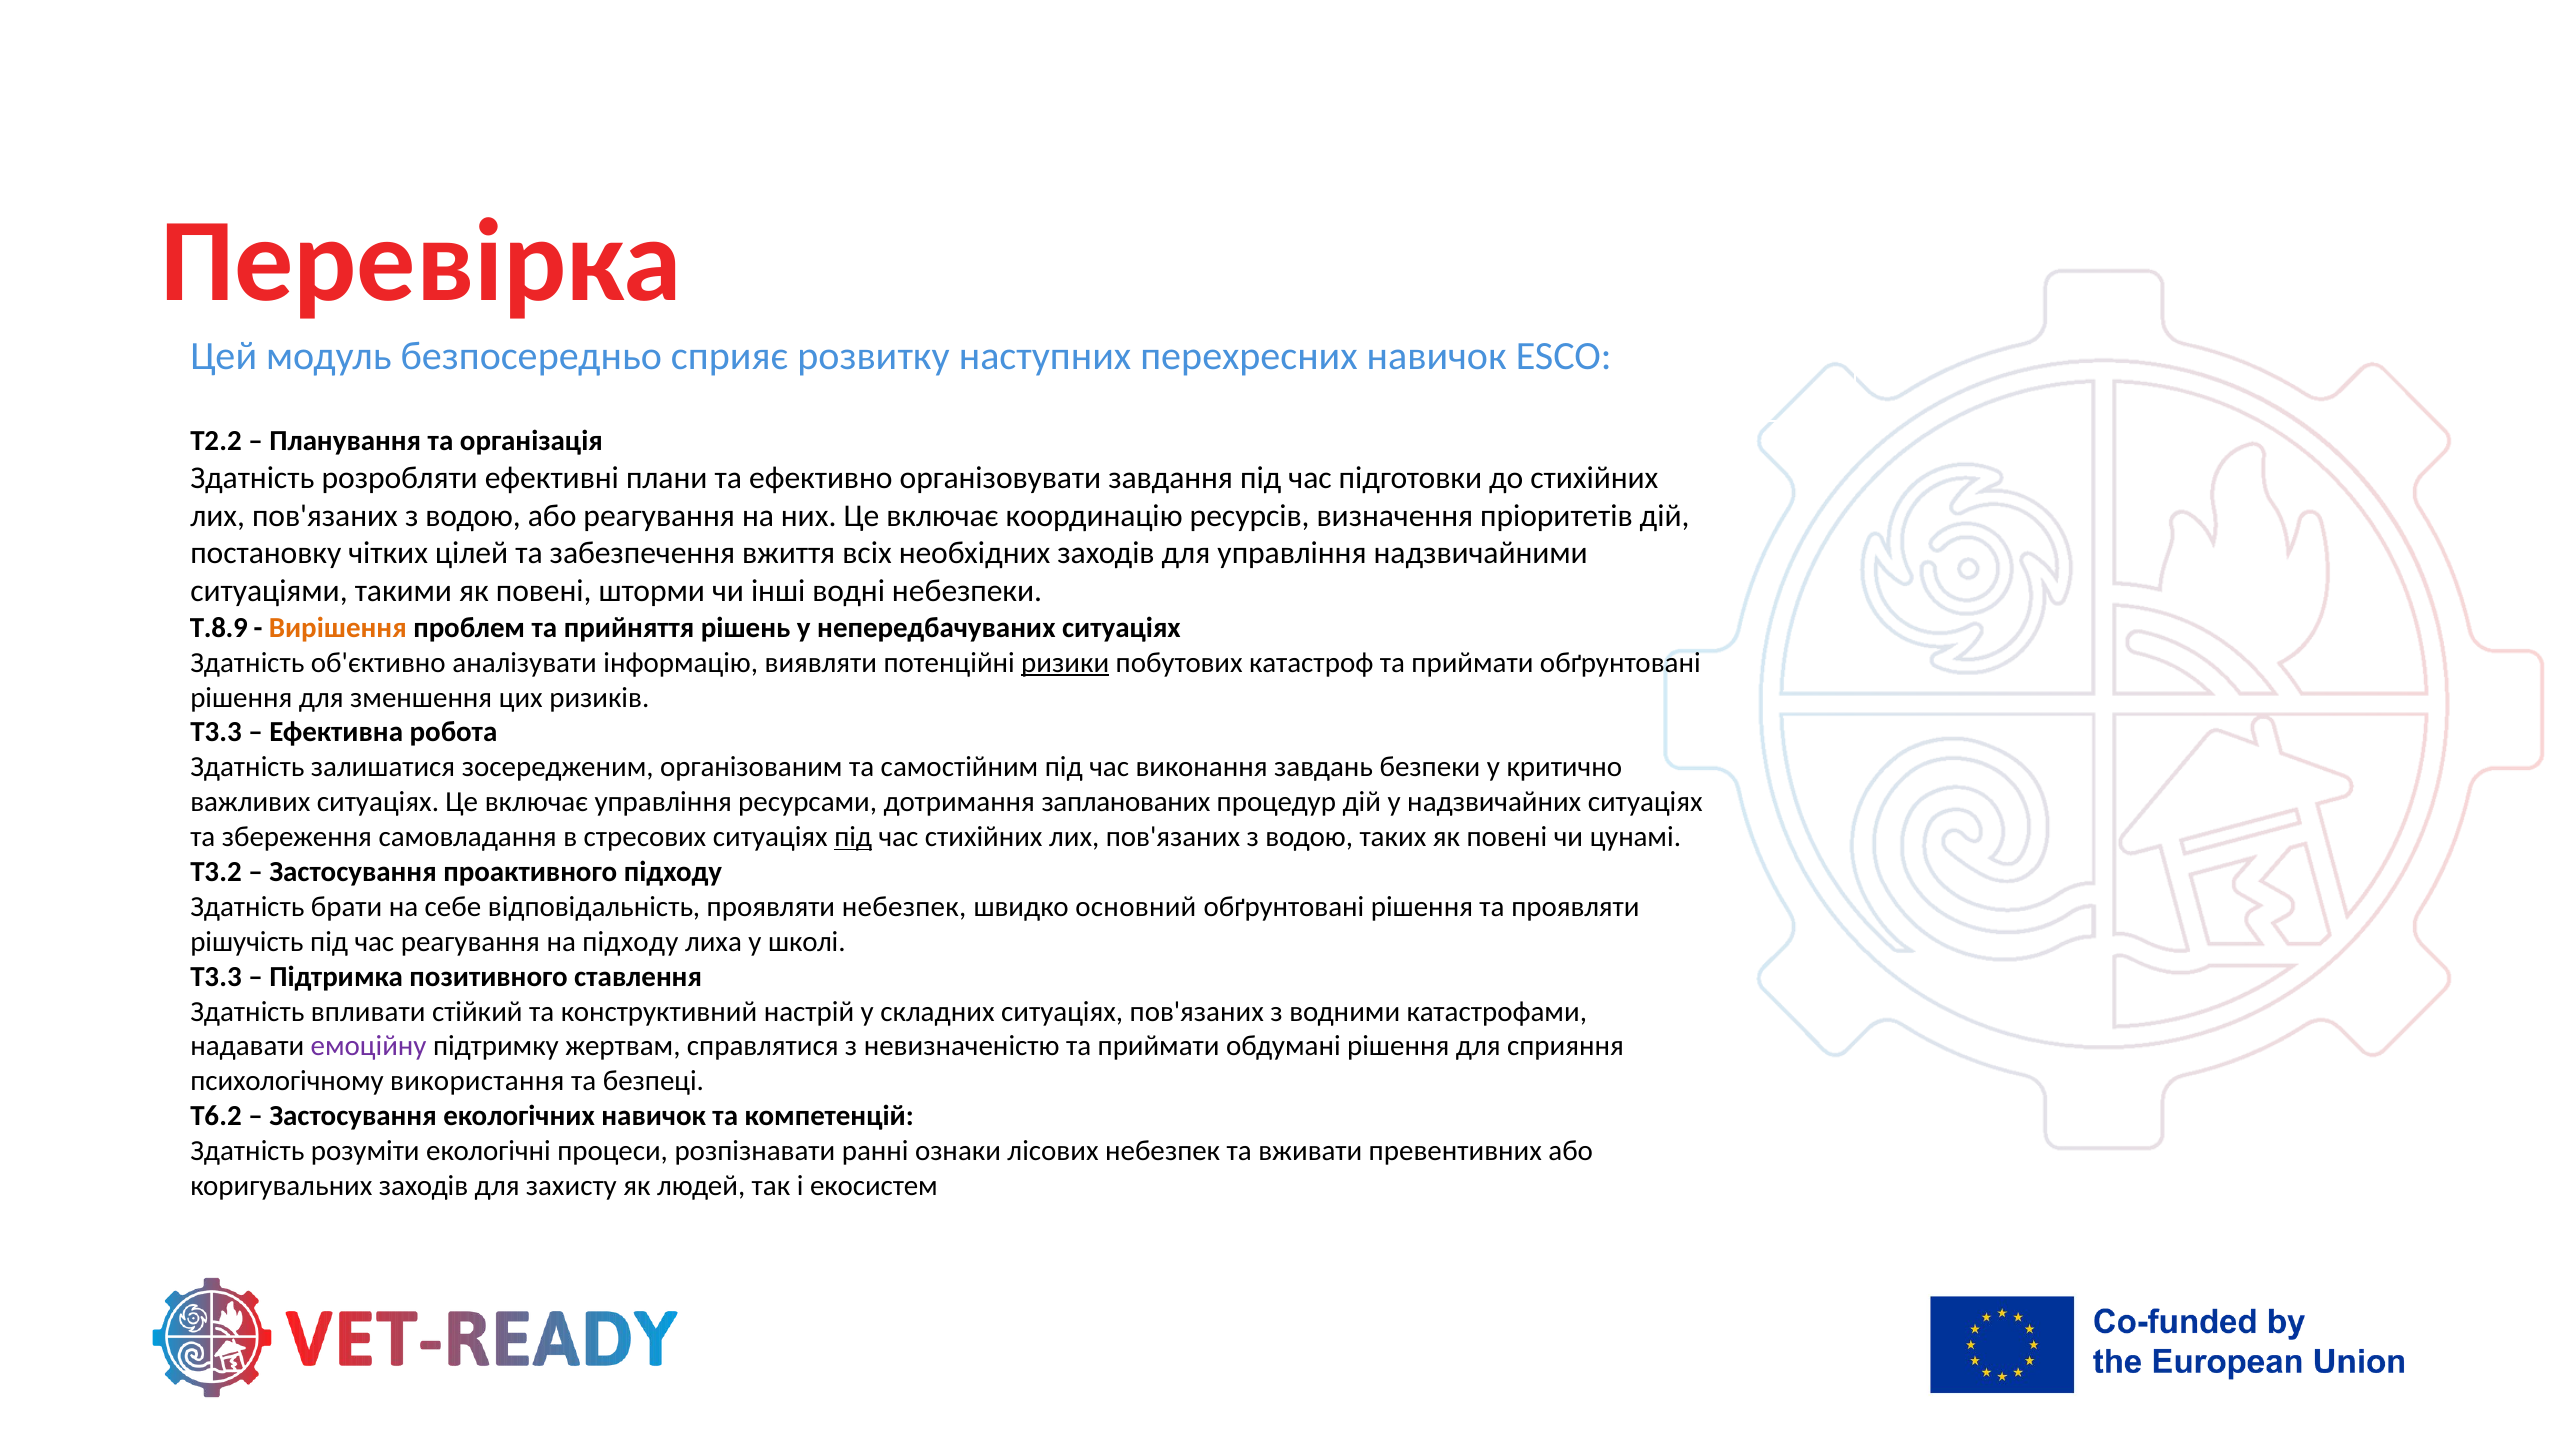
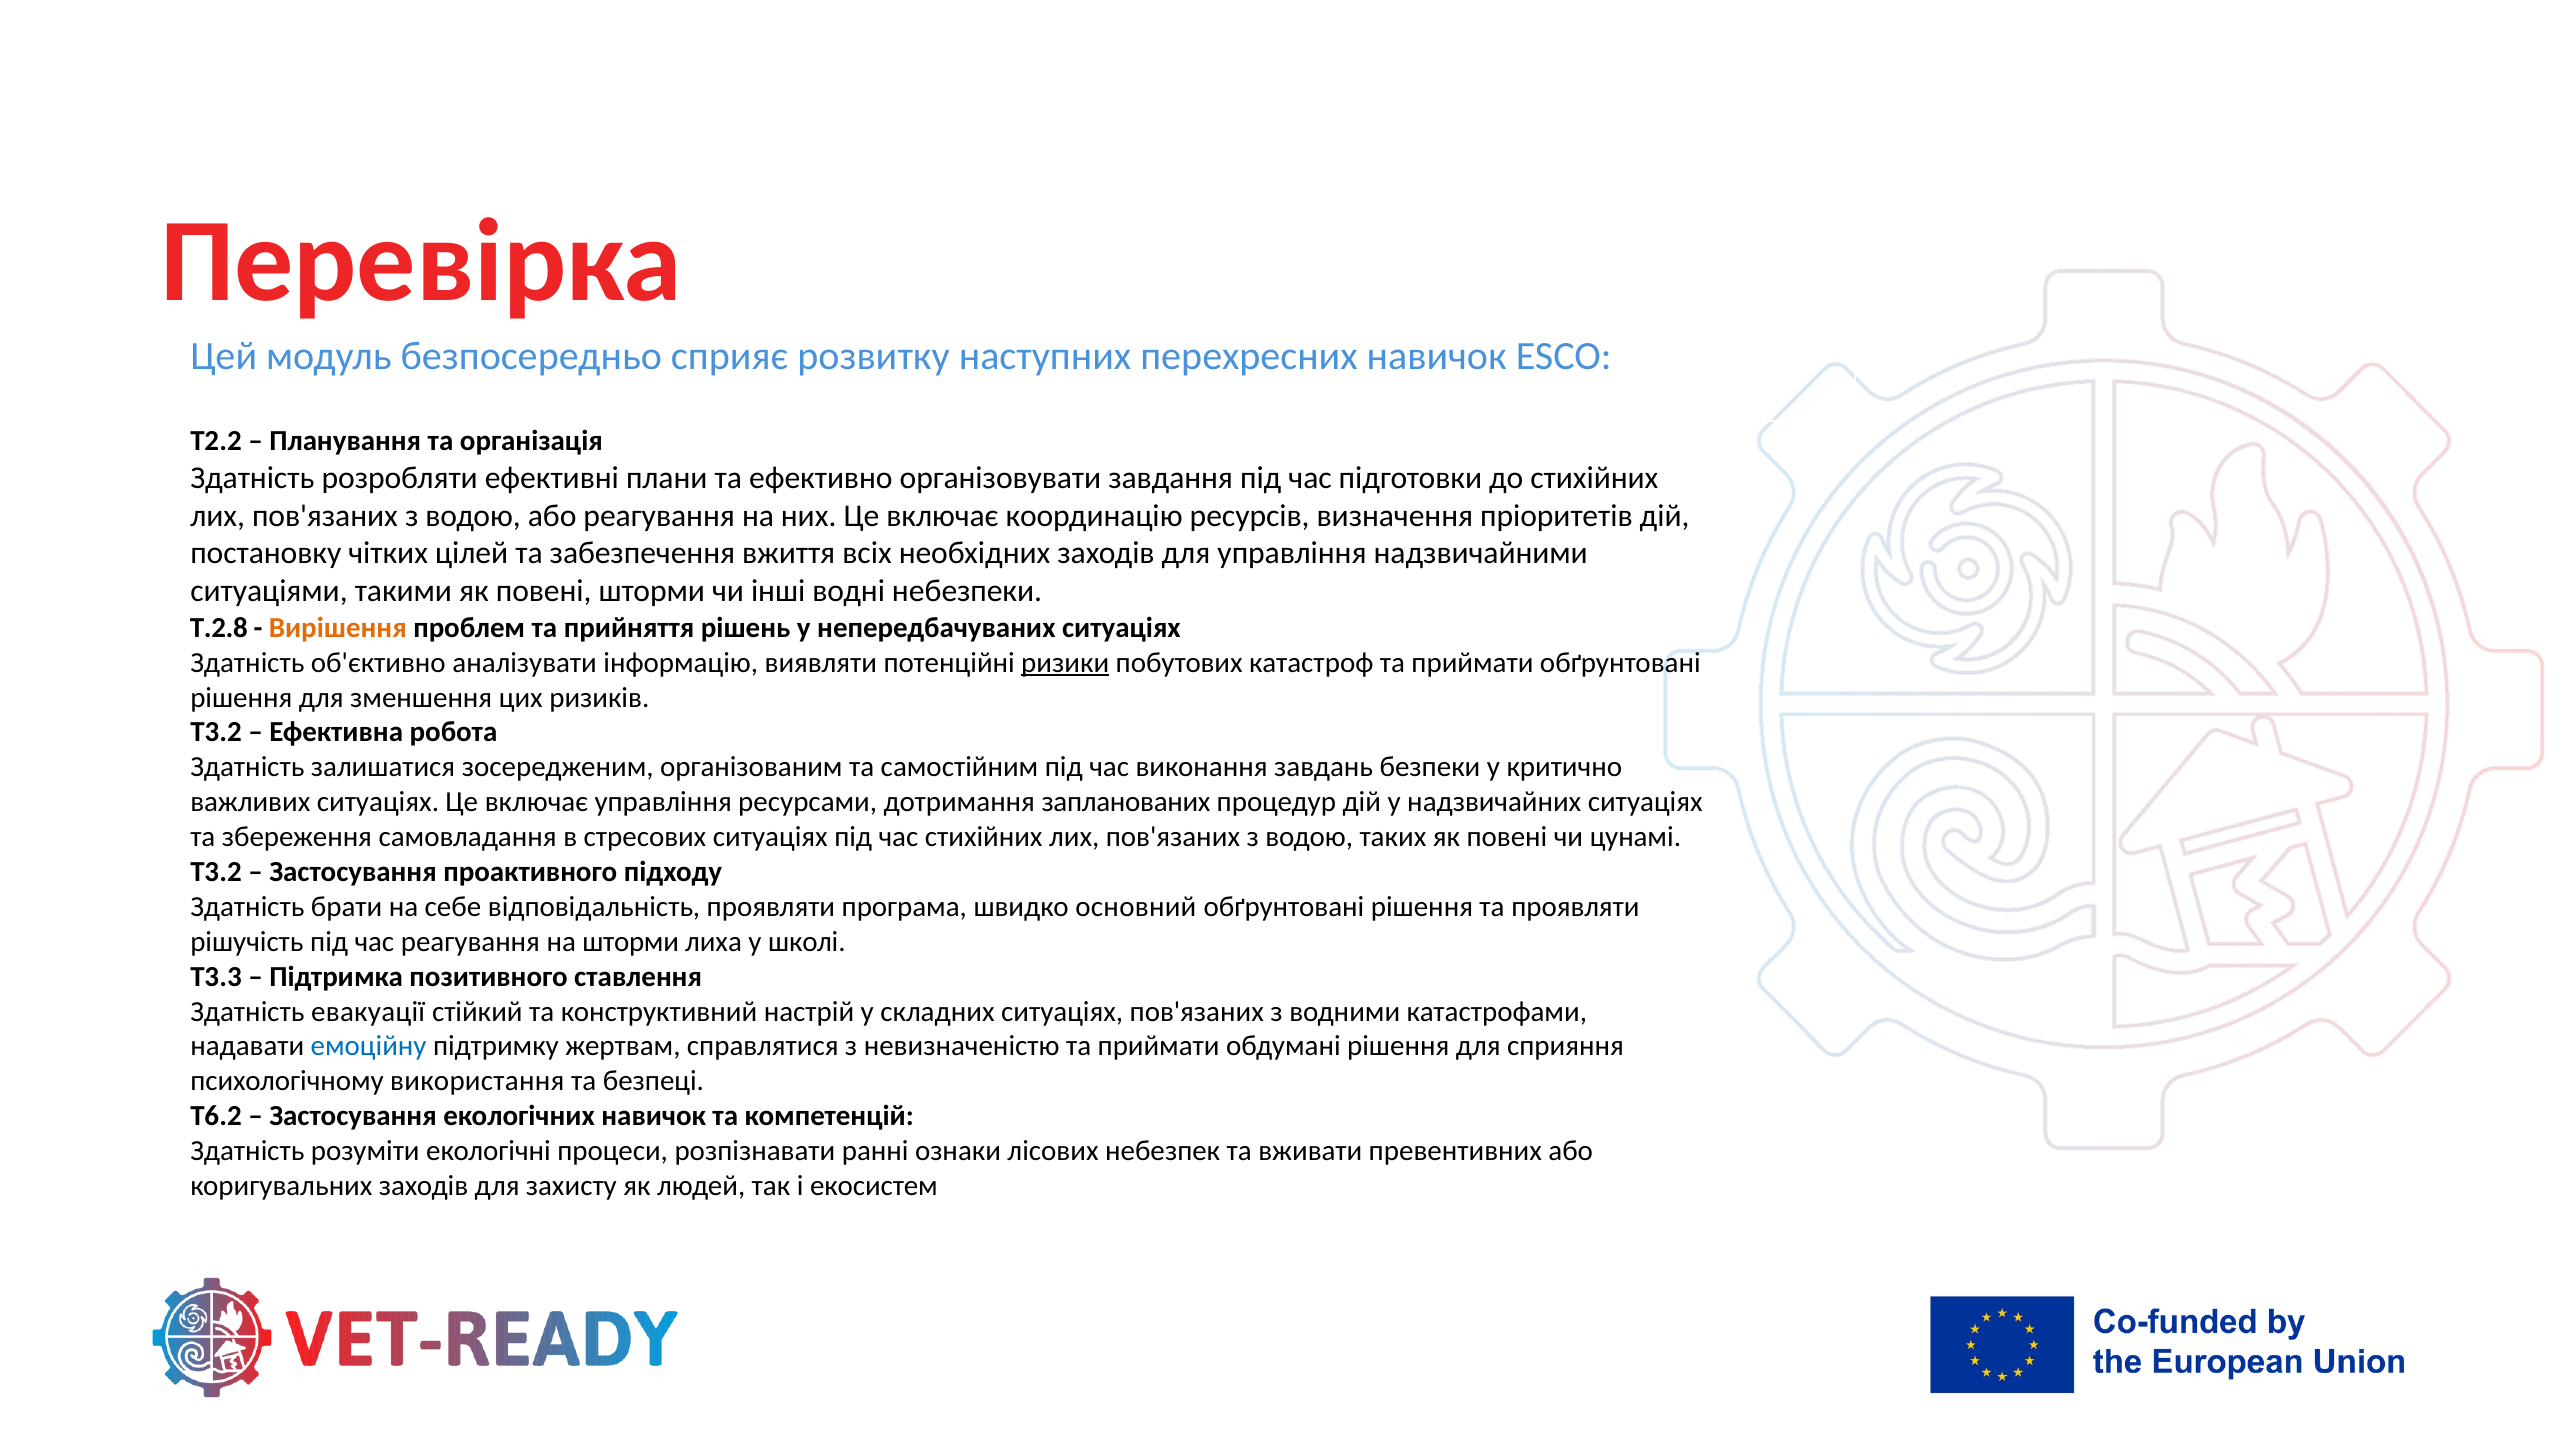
T.8.9: T.8.9 -> T.2.8
T3.3 at (216, 732): T3.3 -> T3.2
під at (853, 837) underline: present -> none
проявляти небезпек: небезпек -> програма
на підходу: підходу -> шторми
впливати: впливати -> евакуації
емоційну colour: purple -> blue
